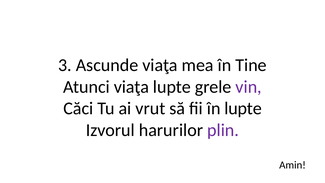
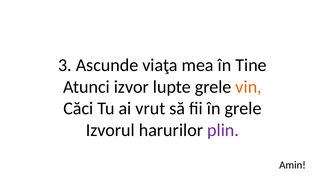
Atunci viaţa: viaţa -> izvor
vin colour: purple -> orange
în lupte: lupte -> grele
